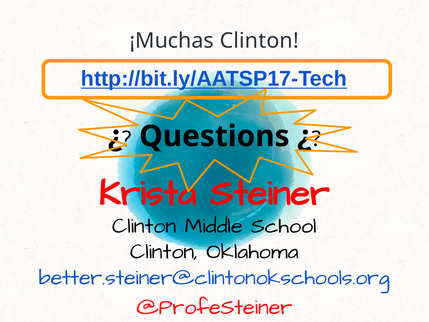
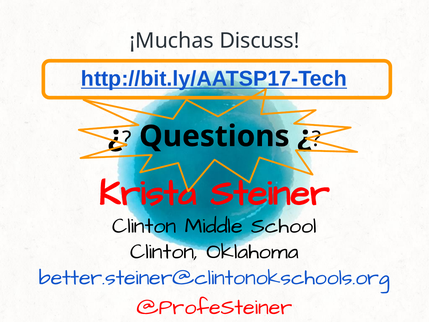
¡Muchas Clinton: Clinton -> Discuss
